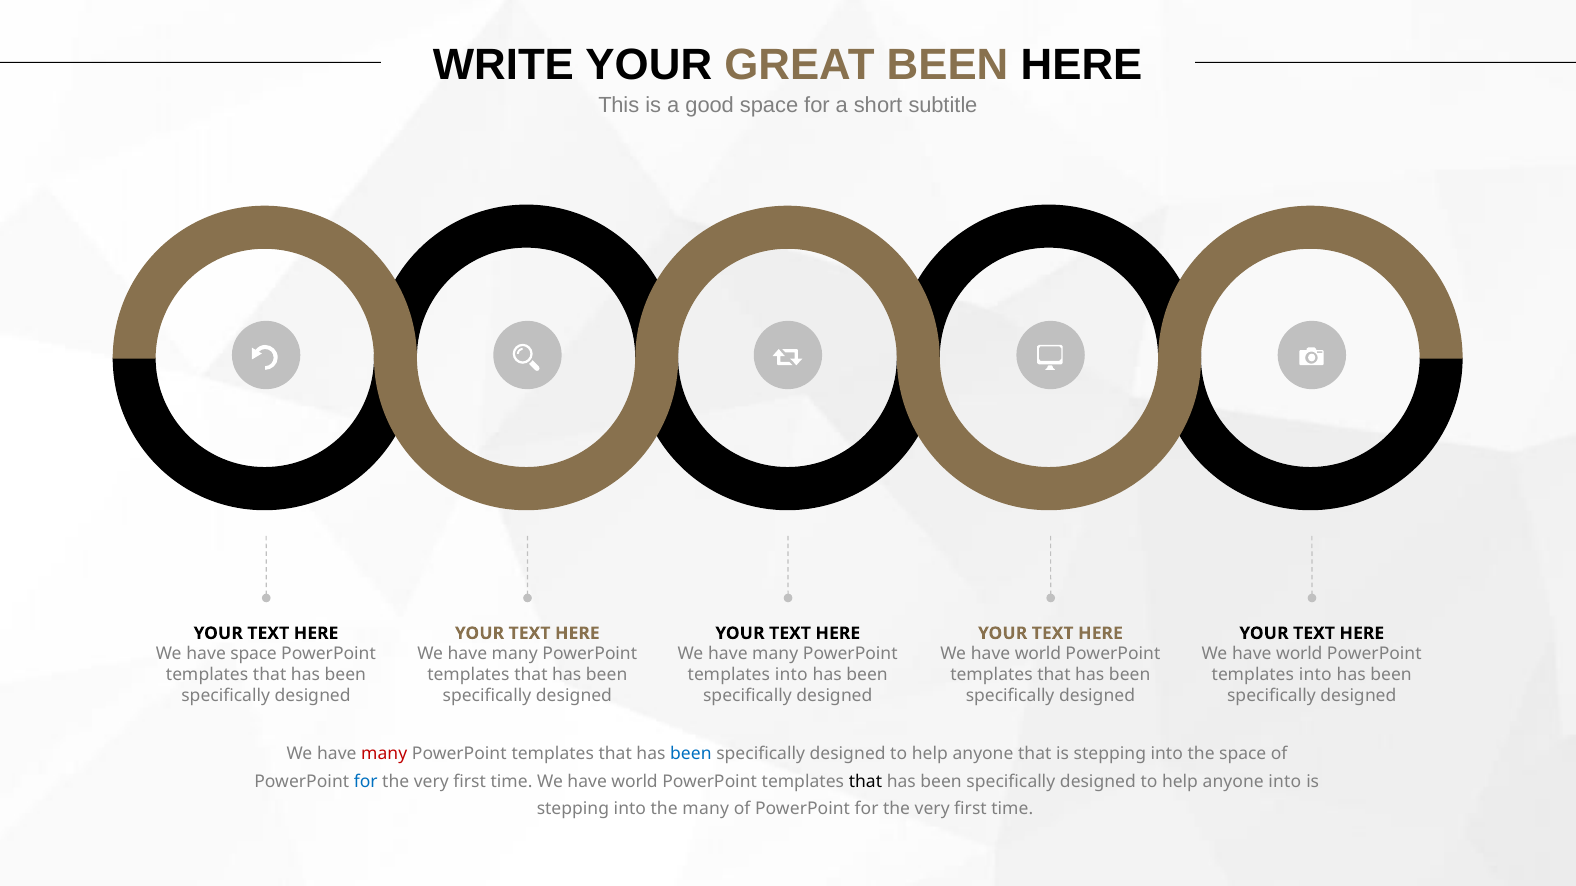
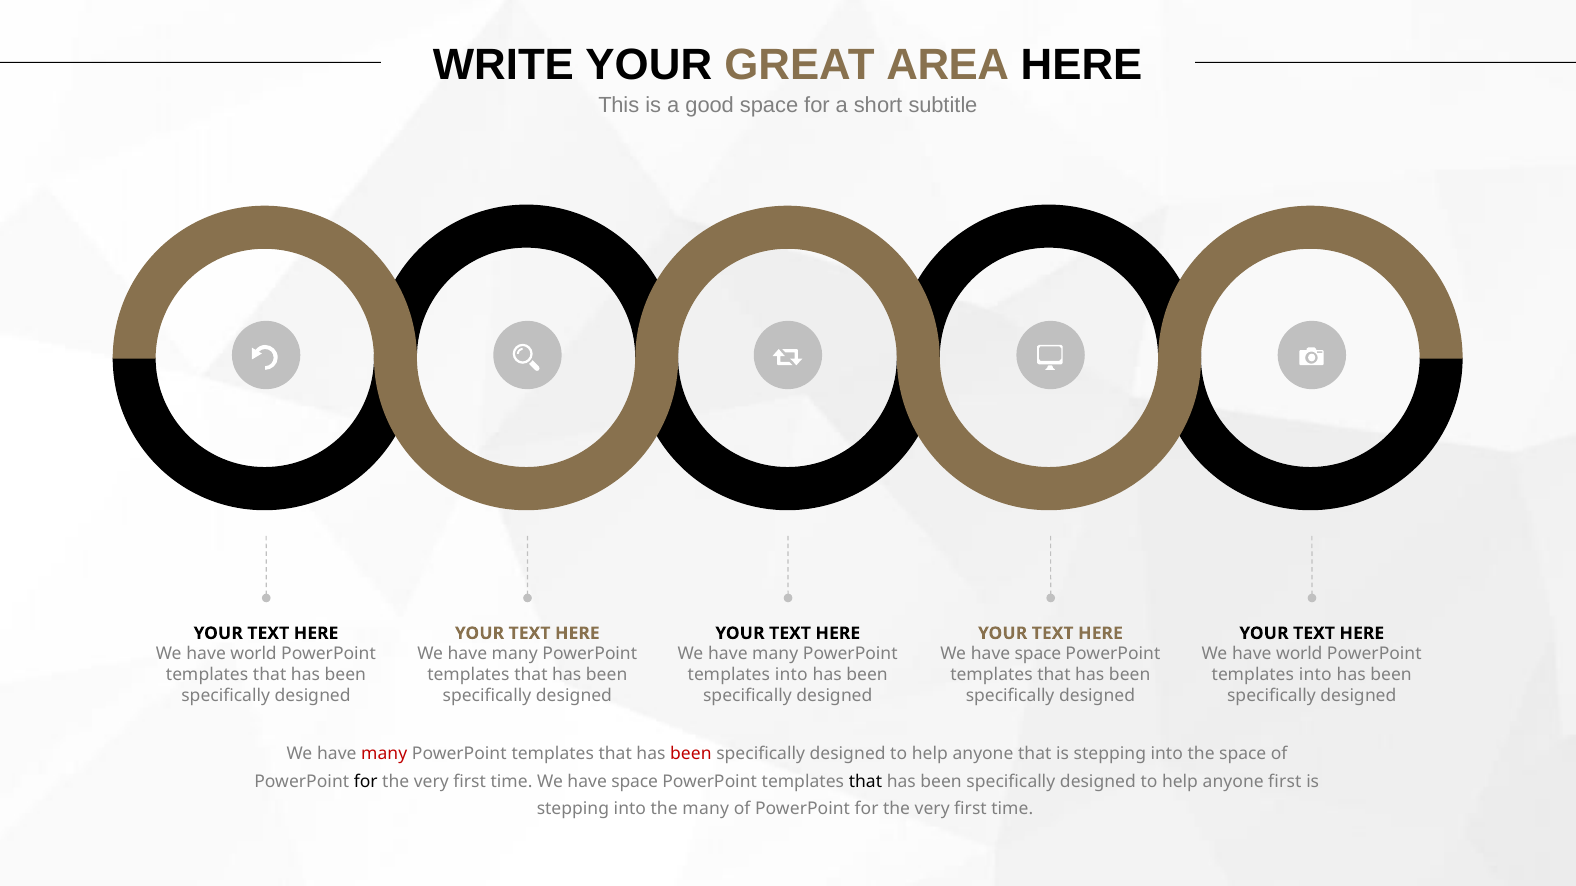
GREAT BEEN: BEEN -> AREA
space at (254, 654): space -> world
world at (1038, 654): world -> space
been at (691, 754) colour: blue -> red
for at (366, 782) colour: blue -> black
time We have world: world -> space
anyone into: into -> first
